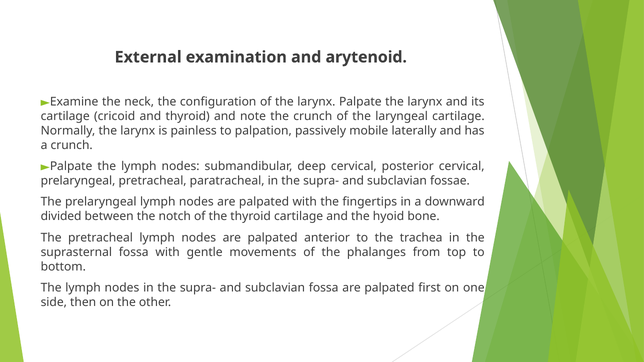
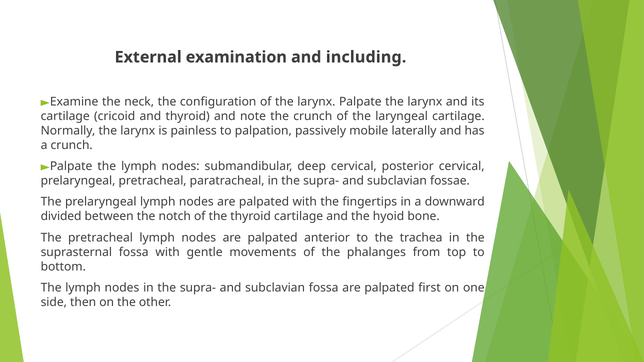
arytenoid: arytenoid -> including
